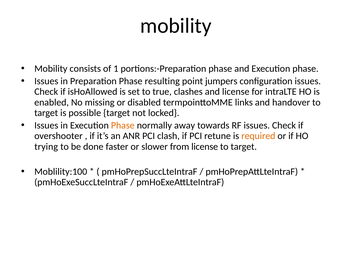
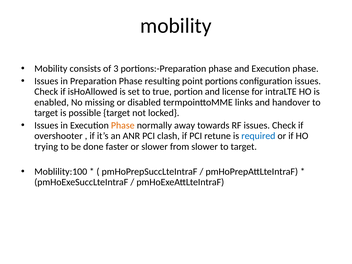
1: 1 -> 3
jumpers: jumpers -> portions
clashes: clashes -> portion
required colour: orange -> blue
from license: license -> slower
